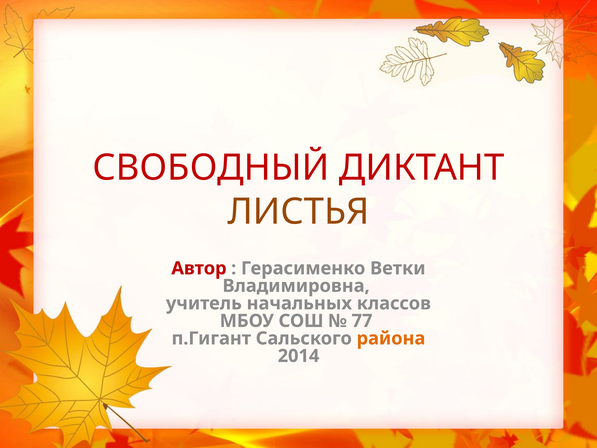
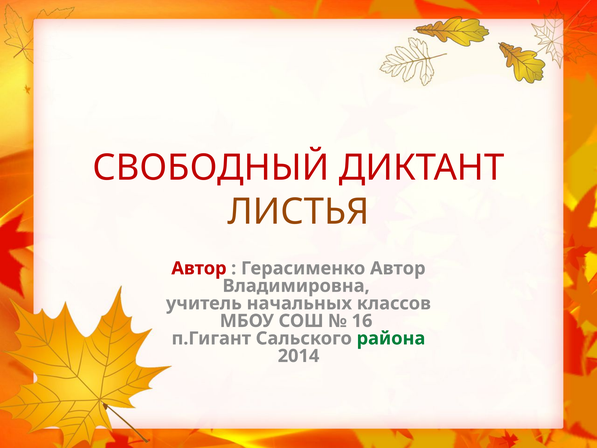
Герасименко Ветки: Ветки -> Автор
77: 77 -> 16
района colour: orange -> green
